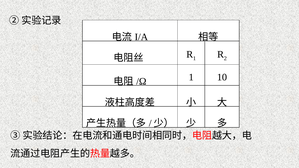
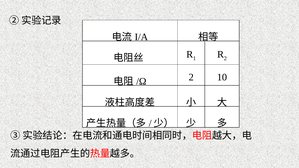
1 at (191, 77): 1 -> 2
